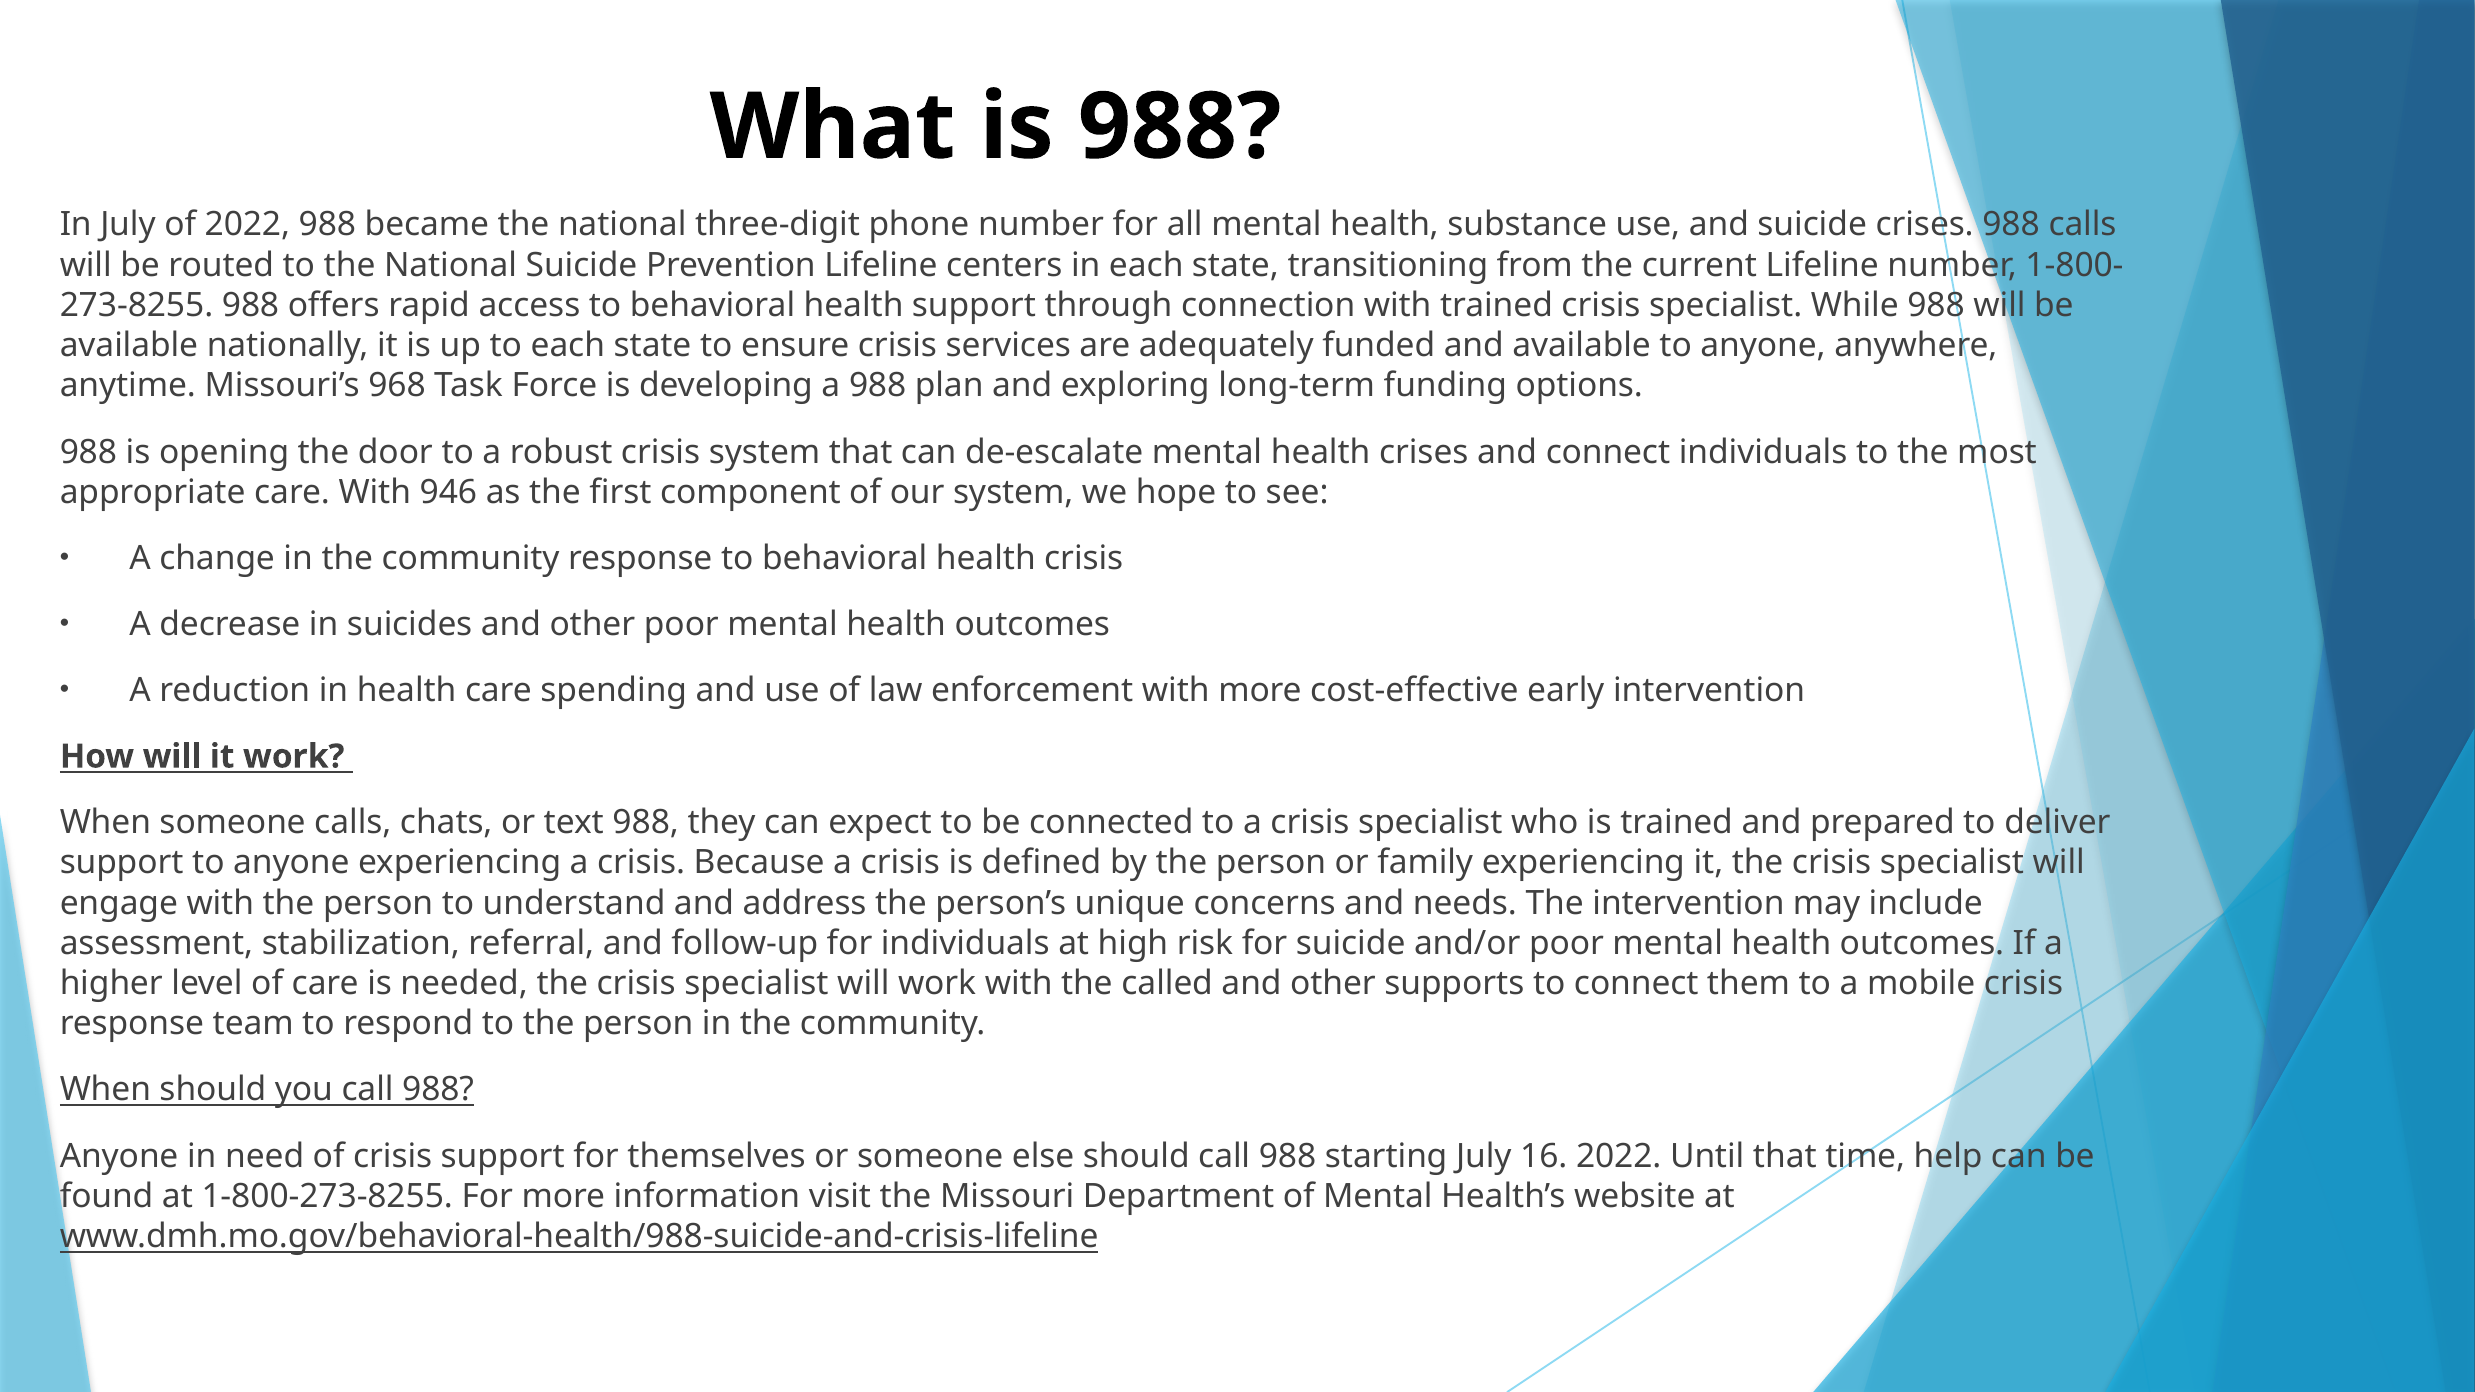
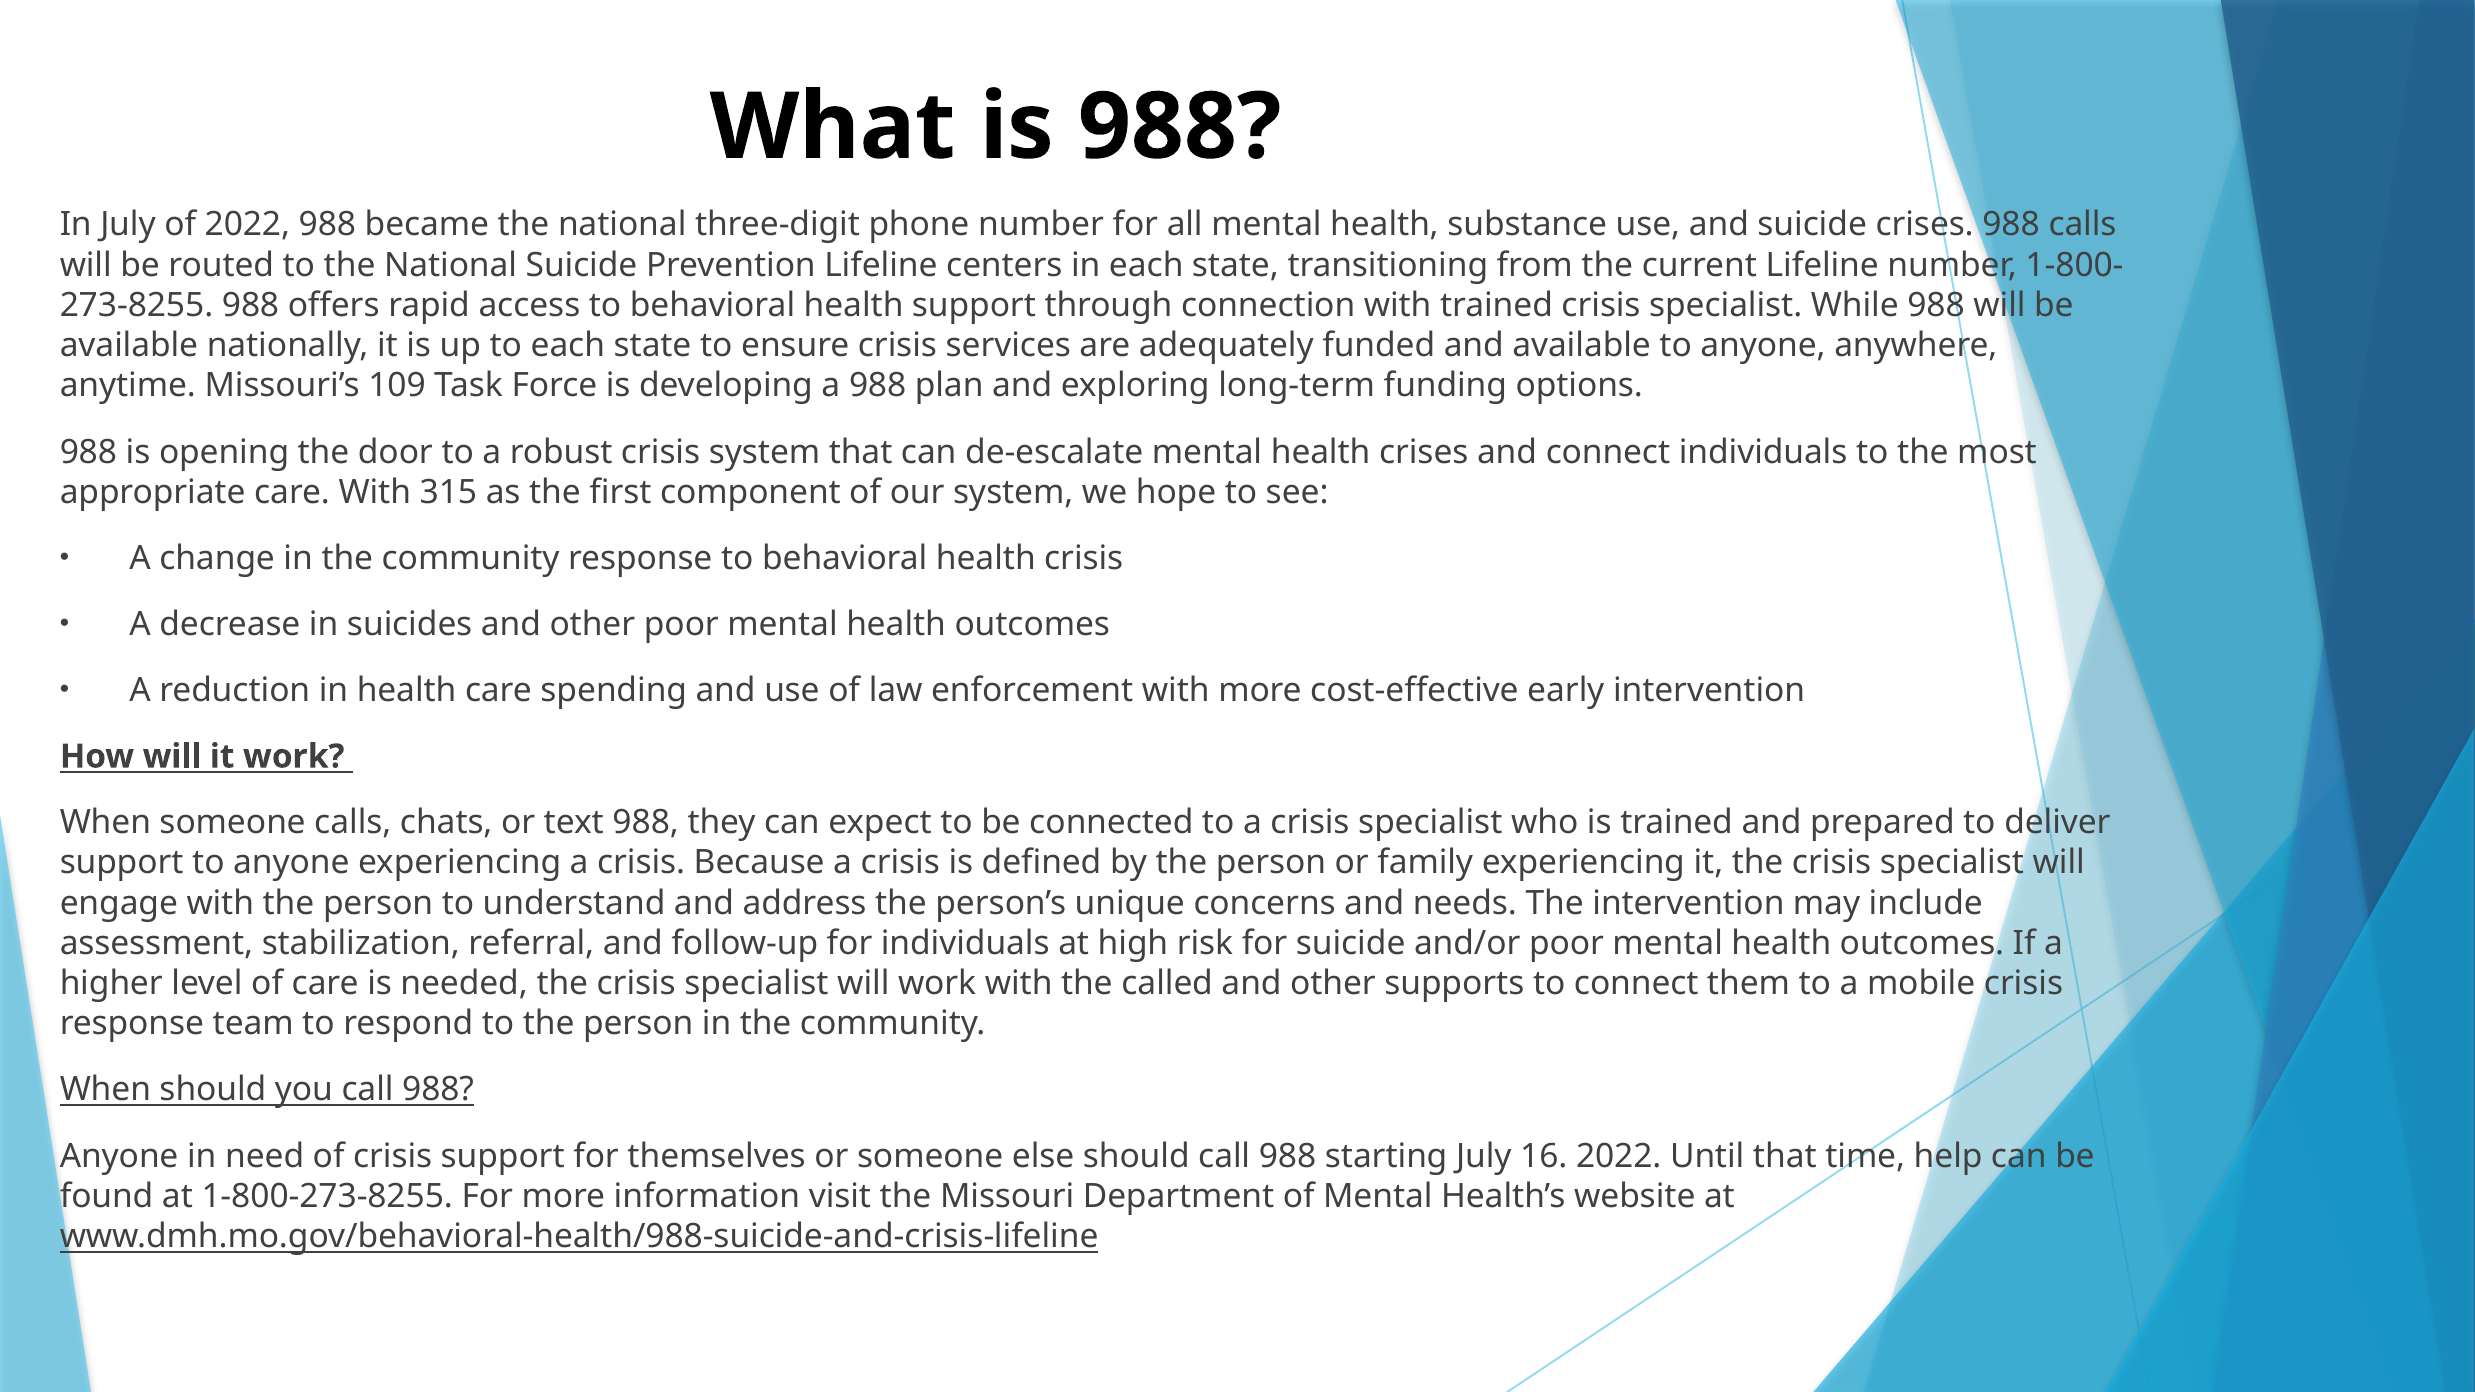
968: 968 -> 109
946: 946 -> 315
